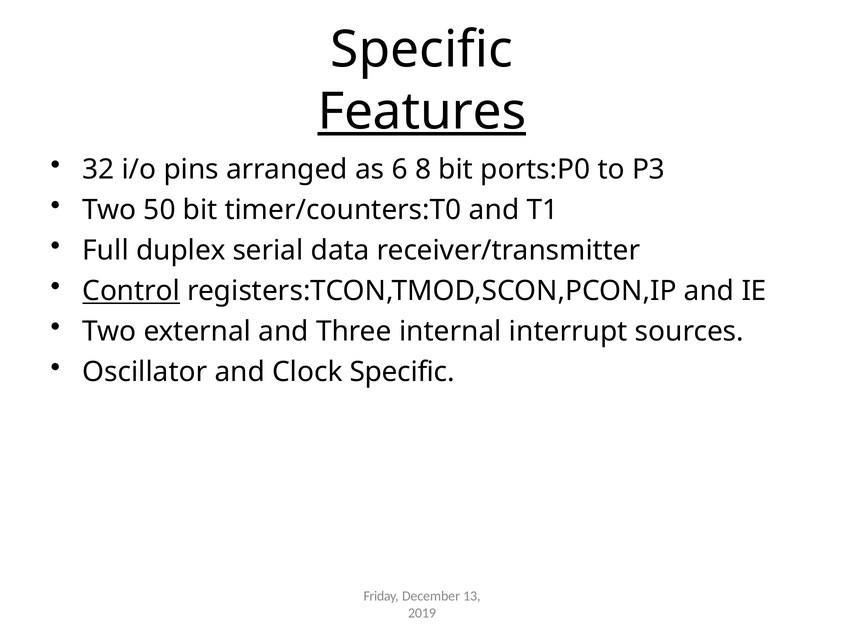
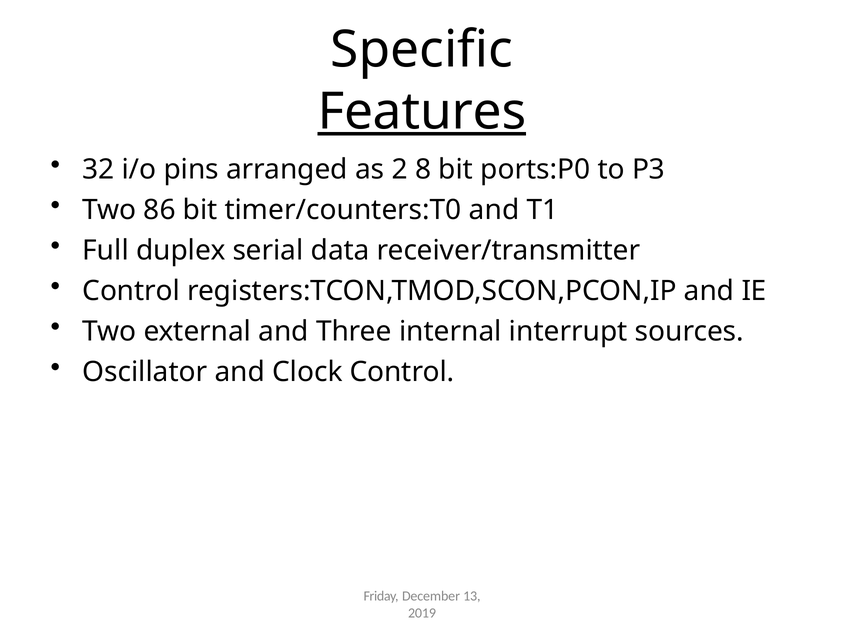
6: 6 -> 2
50: 50 -> 86
Control at (131, 291) underline: present -> none
Clock Specific: Specific -> Control
